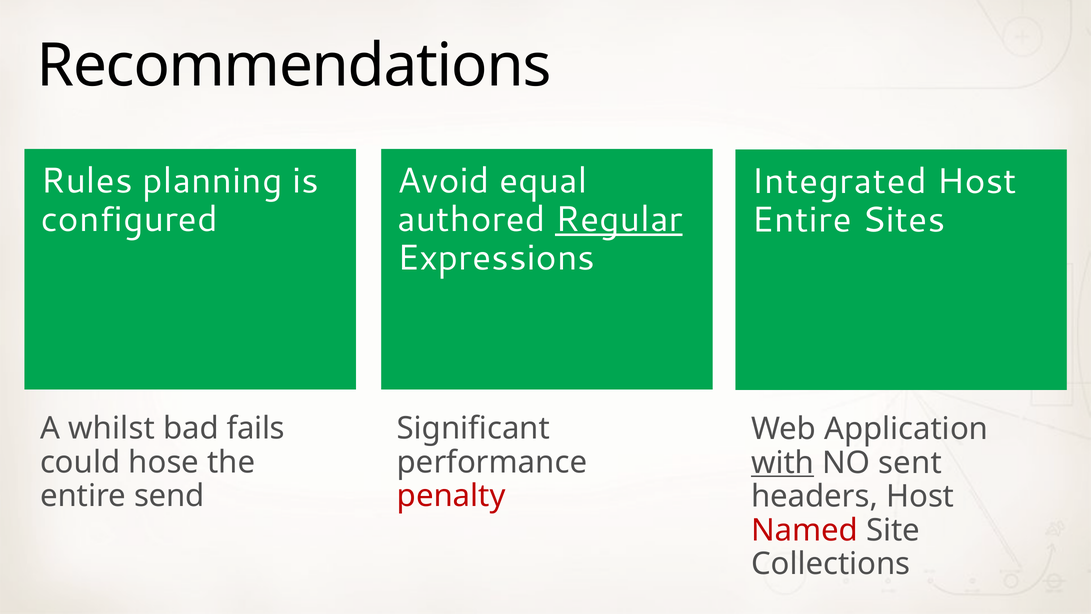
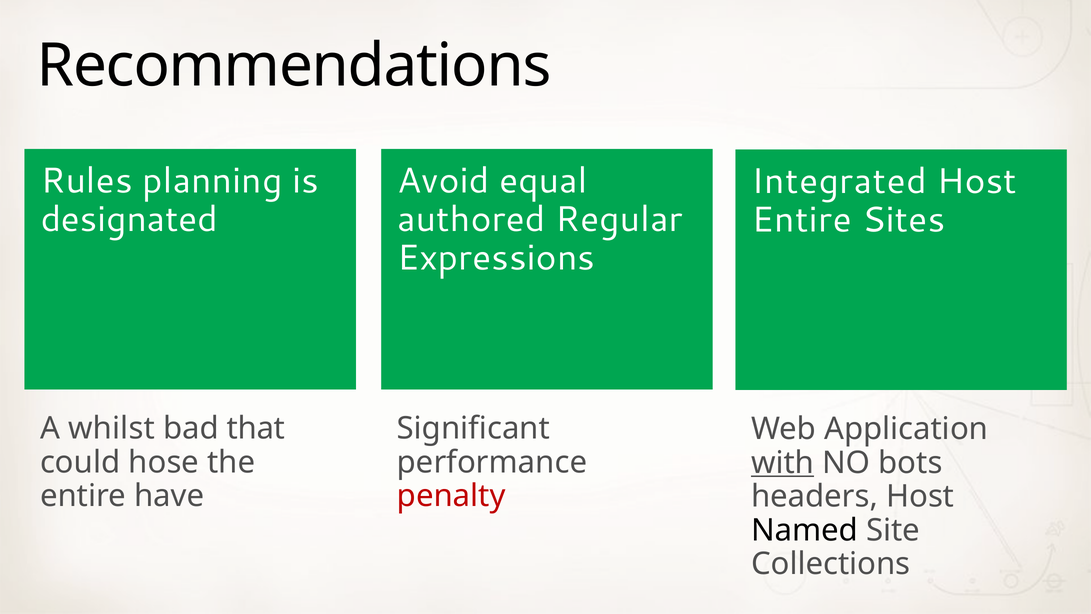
configured: configured -> designated
Regular underline: present -> none
fails: fails -> that
sent: sent -> bots
send: send -> have
Named colour: red -> black
